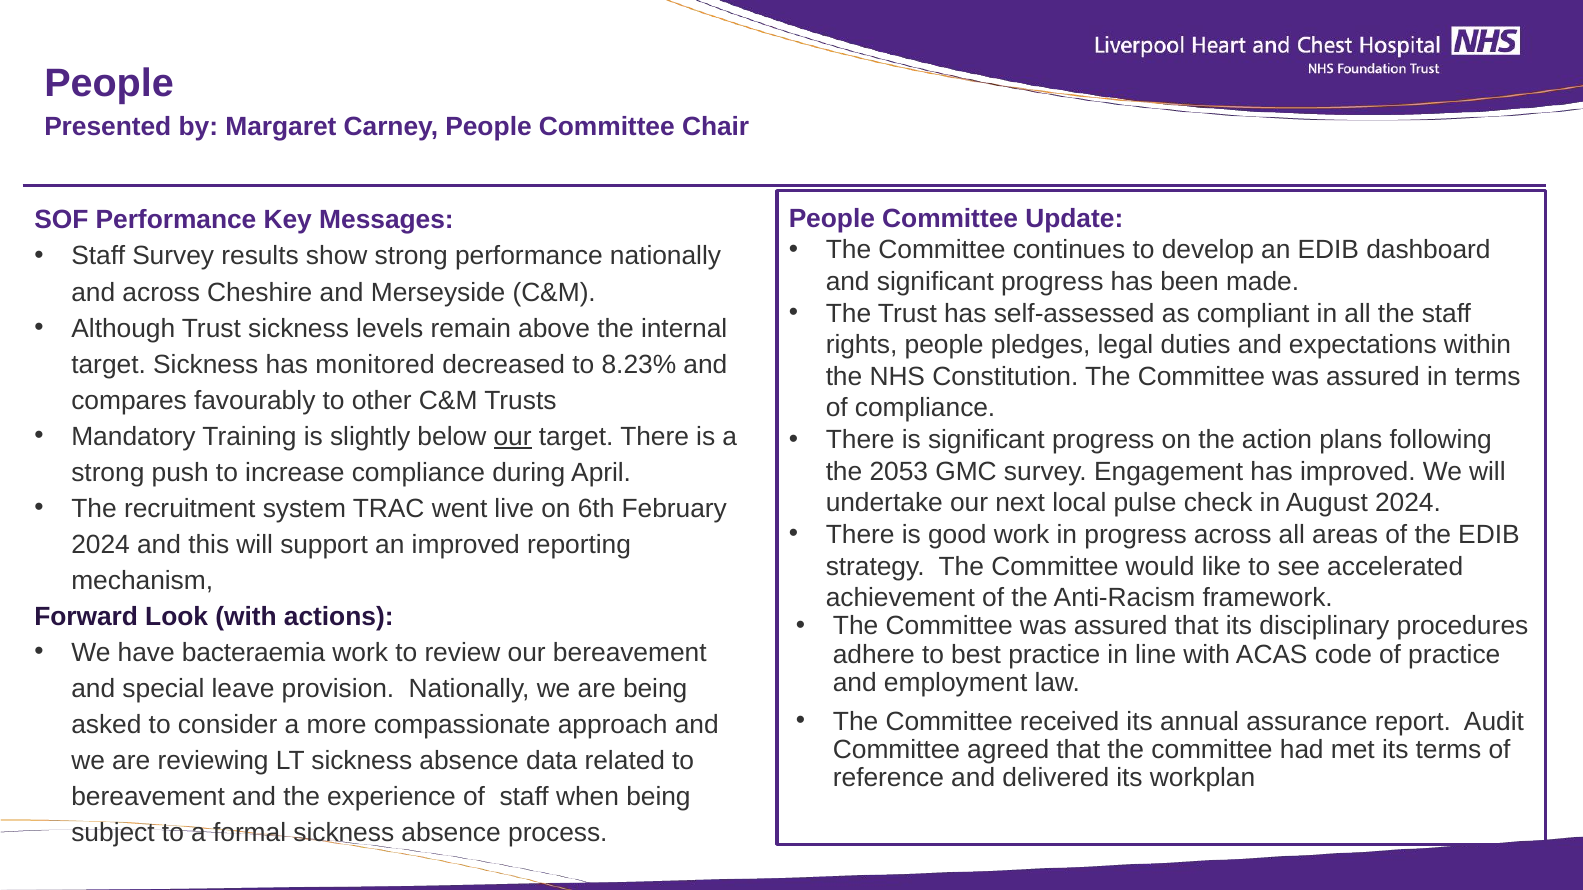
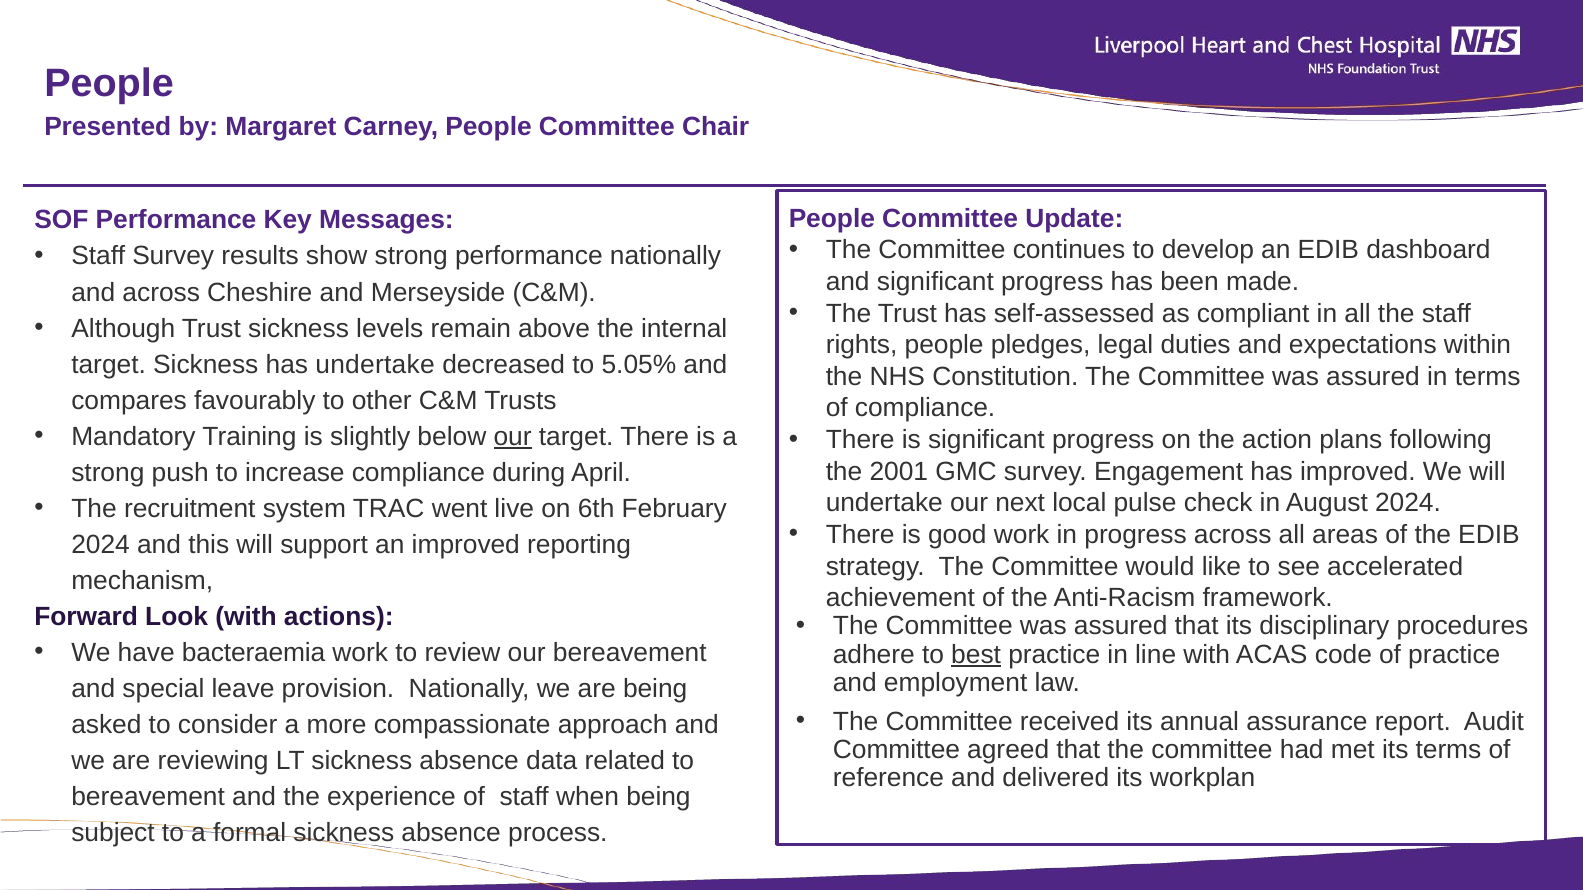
has monitored: monitored -> undertake
8.23%: 8.23% -> 5.05%
2053: 2053 -> 2001
best underline: none -> present
